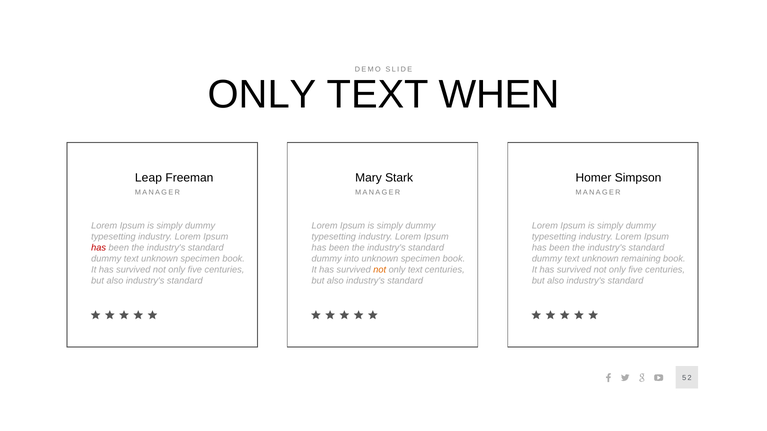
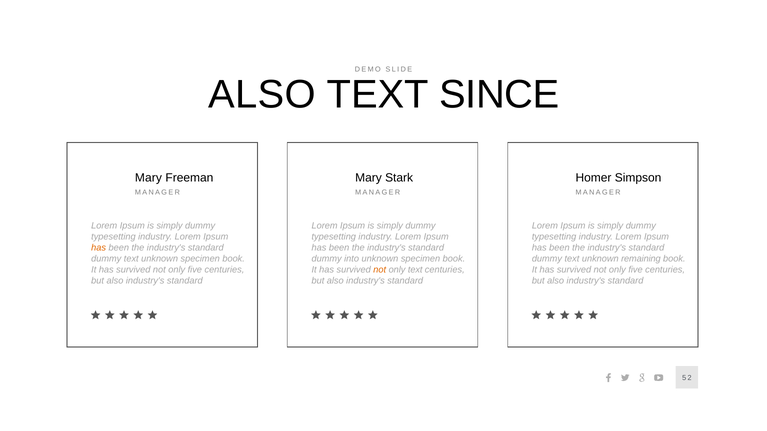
ONLY at (262, 95): ONLY -> ALSO
WHEN: WHEN -> SINCE
Leap at (148, 178): Leap -> Mary
has at (99, 248) colour: red -> orange
